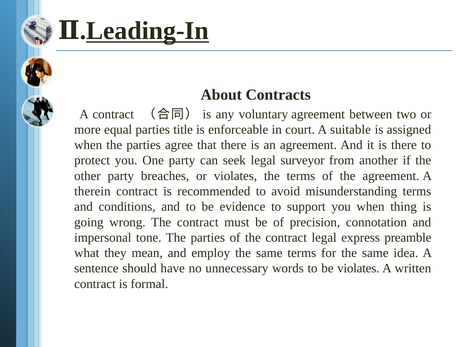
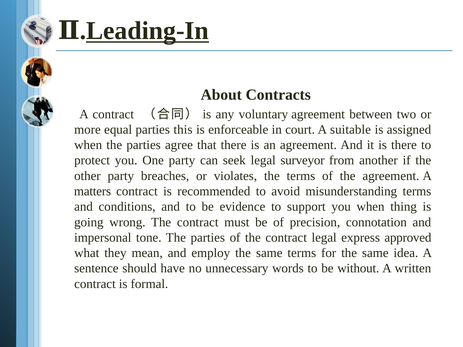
title: title -> this
therein: therein -> matters
preamble: preamble -> approved
be violates: violates -> without
